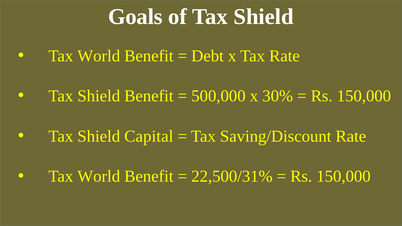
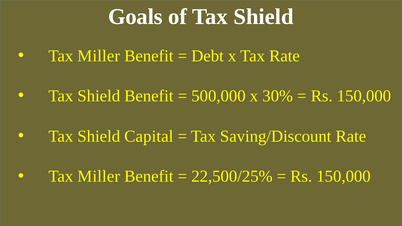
World at (99, 56): World -> Miller
World at (99, 176): World -> Miller
22,500/31%: 22,500/31% -> 22,500/25%
